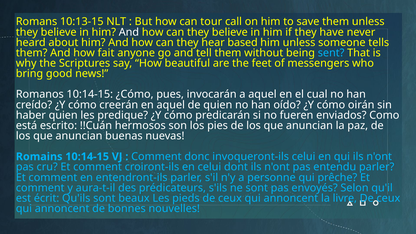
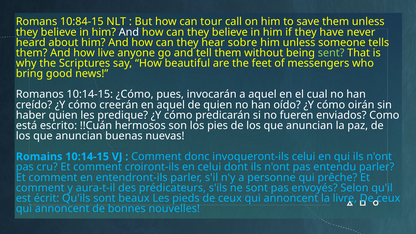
10:13-15: 10:13-15 -> 10:84-15
based: based -> sobre
fait: fait -> live
sent colour: light blue -> light green
